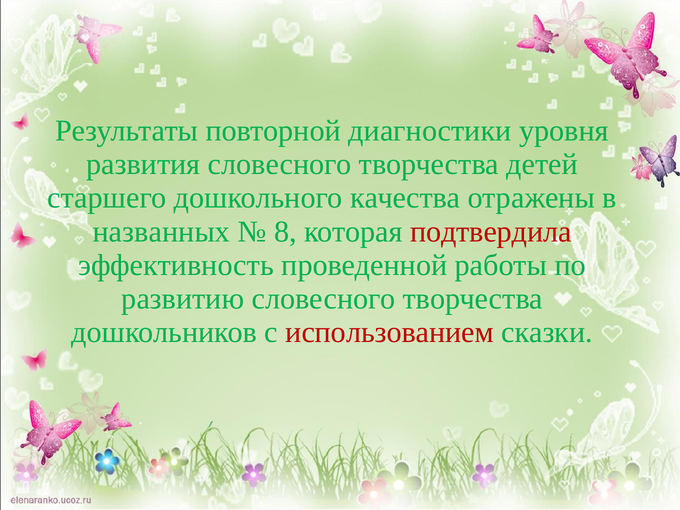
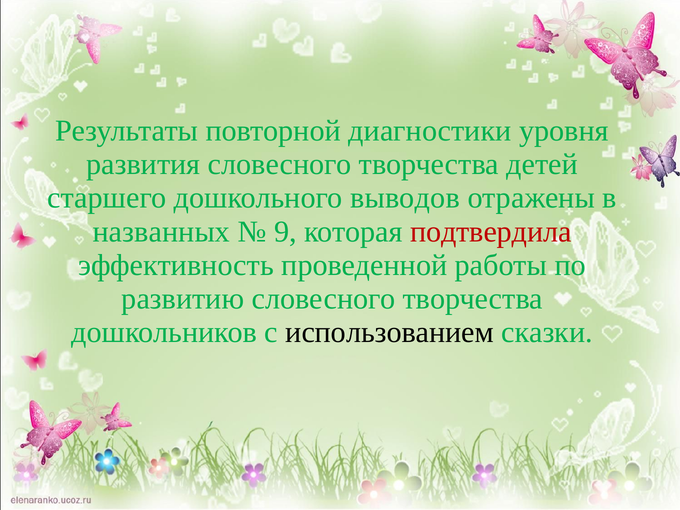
качества: качества -> выводов
8: 8 -> 9
использованием colour: red -> black
